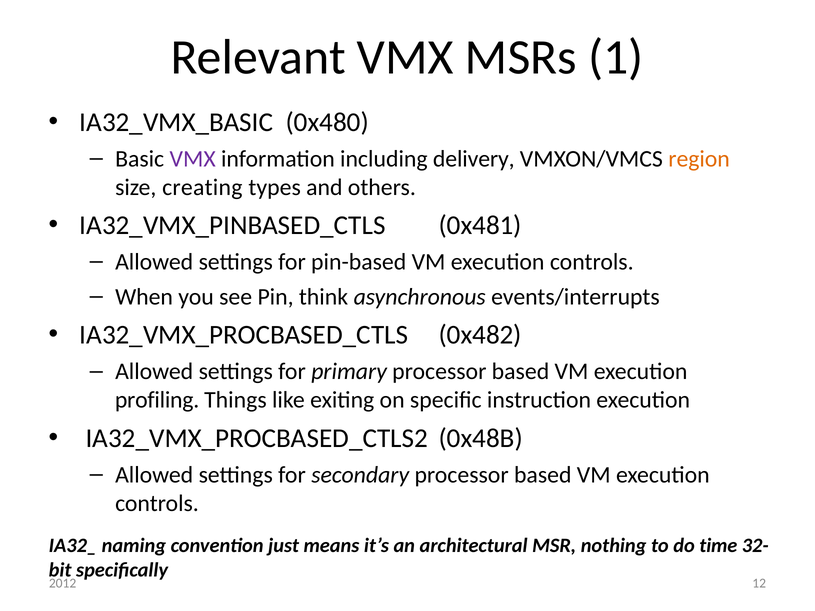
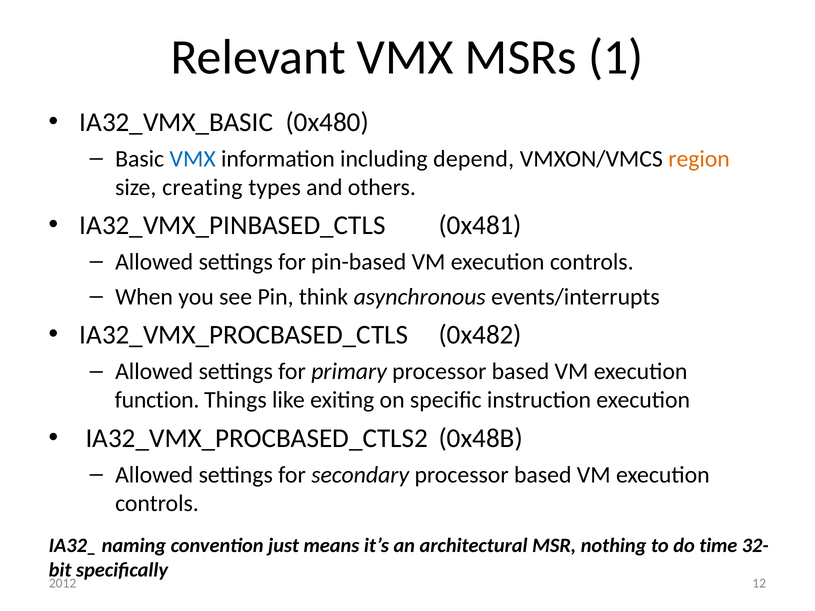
VMX at (193, 159) colour: purple -> blue
delivery: delivery -> depend
profiling: profiling -> function
